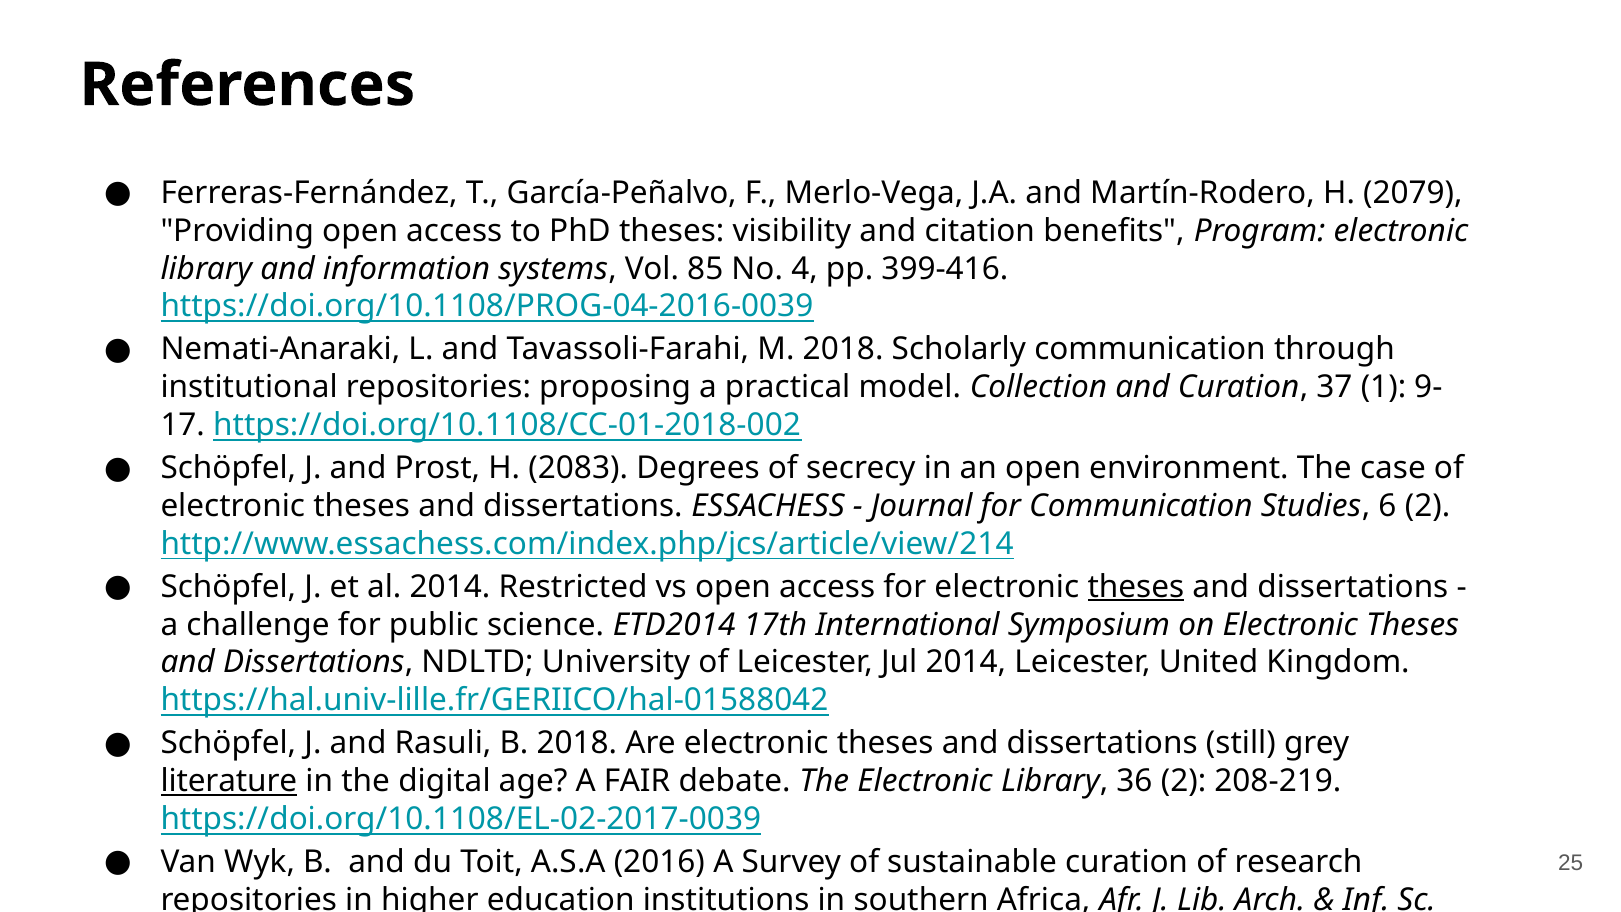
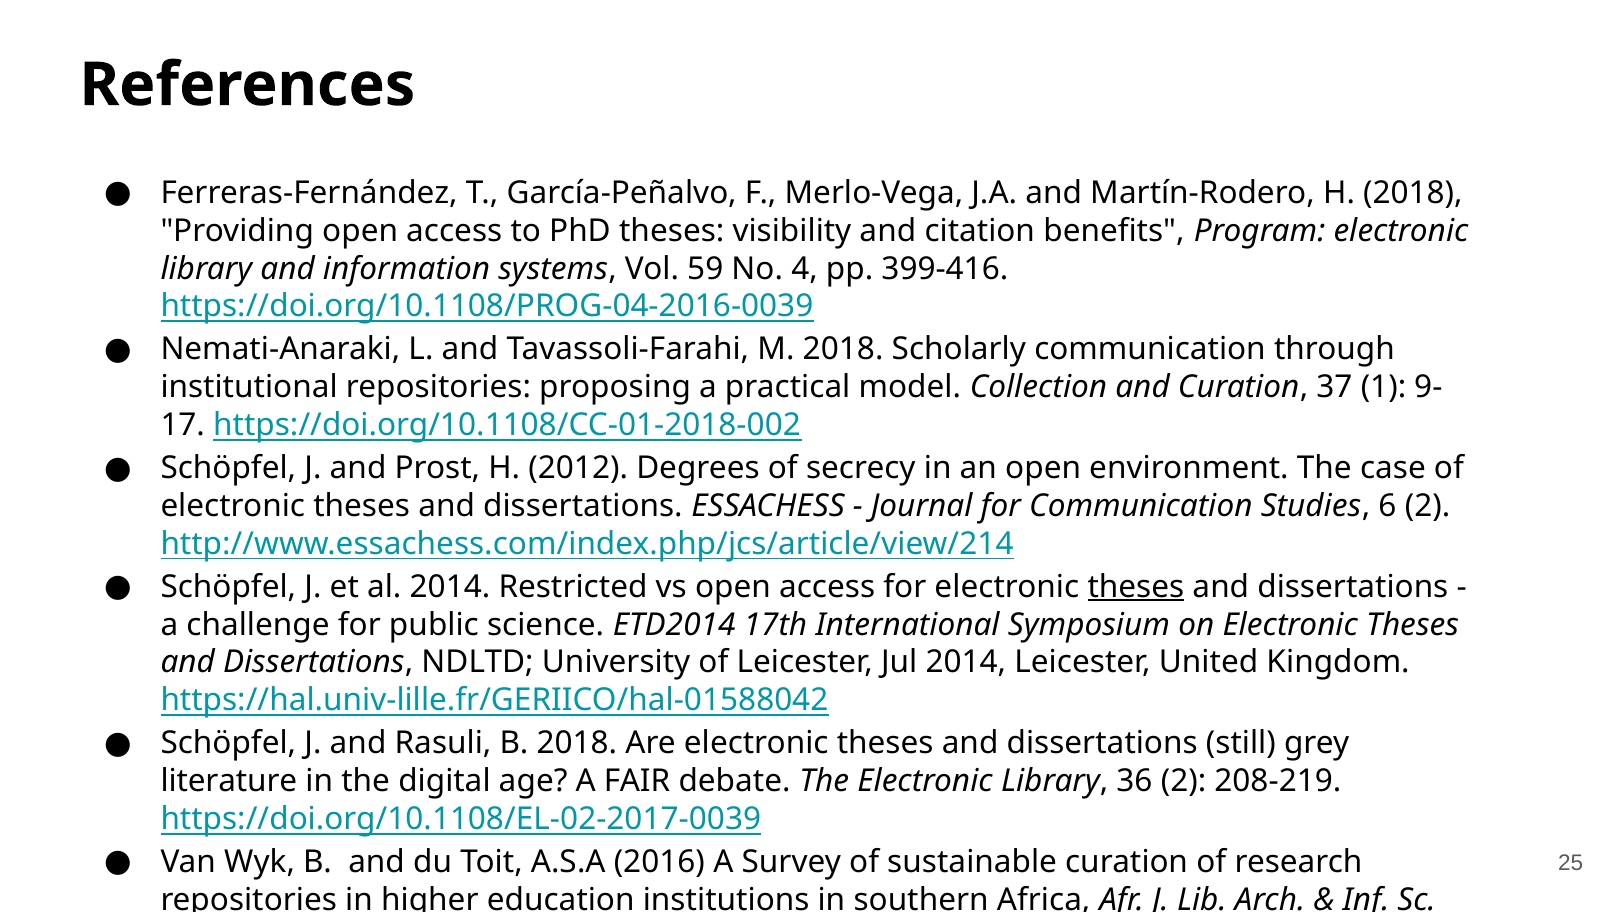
H 2079: 2079 -> 2018
85: 85 -> 59
2083: 2083 -> 2012
literature underline: present -> none
